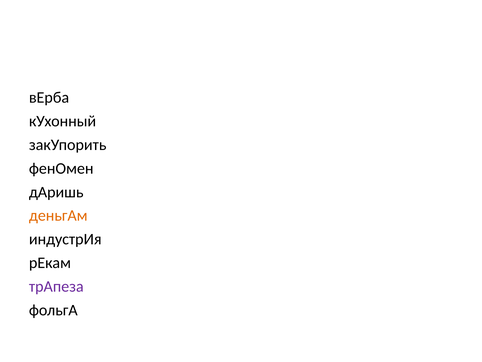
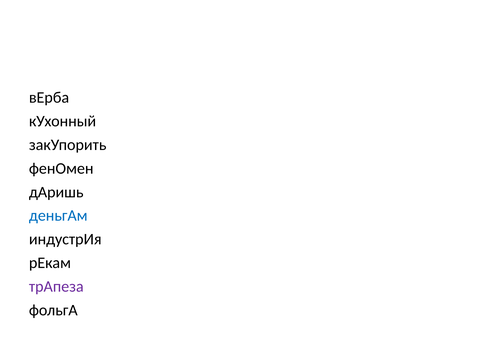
деньгАм colour: orange -> blue
